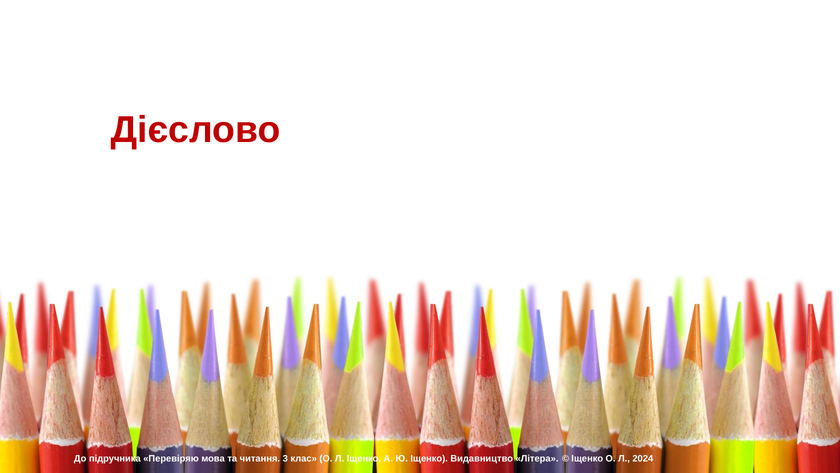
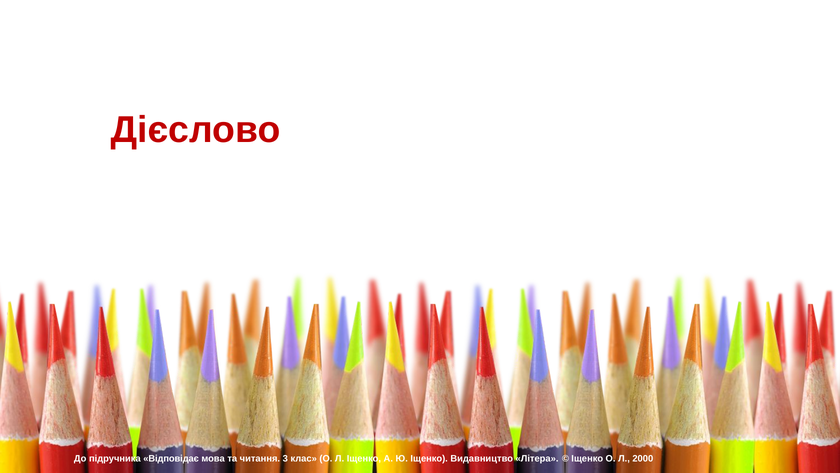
Перевіряю: Перевіряю -> Відповідає
2024: 2024 -> 2000
